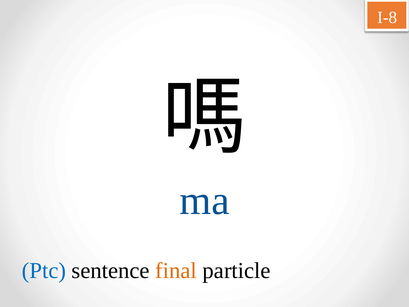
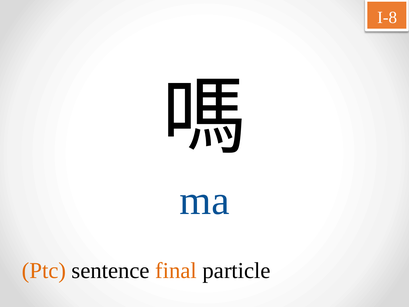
Ptc colour: blue -> orange
